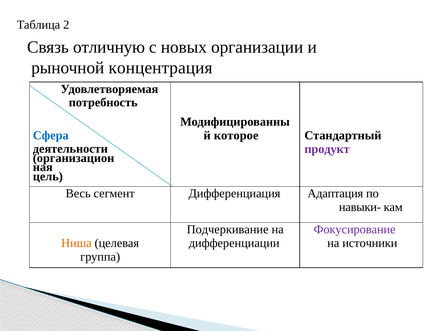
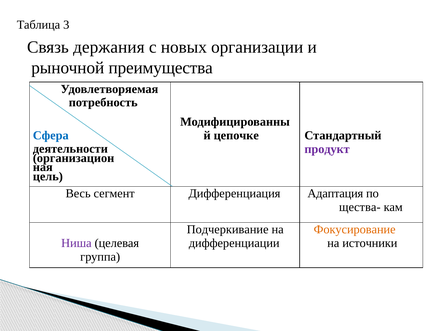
2: 2 -> 3
отличную: отличную -> держания
концентрация: концентрация -> преимущества
которое: которое -> цепочке
навыки-: навыки- -> щества-
Фокусирование colour: purple -> orange
Ниша colour: orange -> purple
